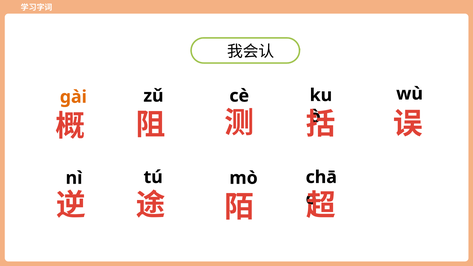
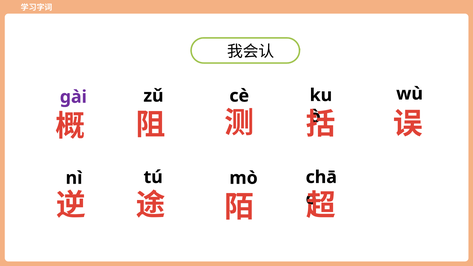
gài colour: orange -> purple
